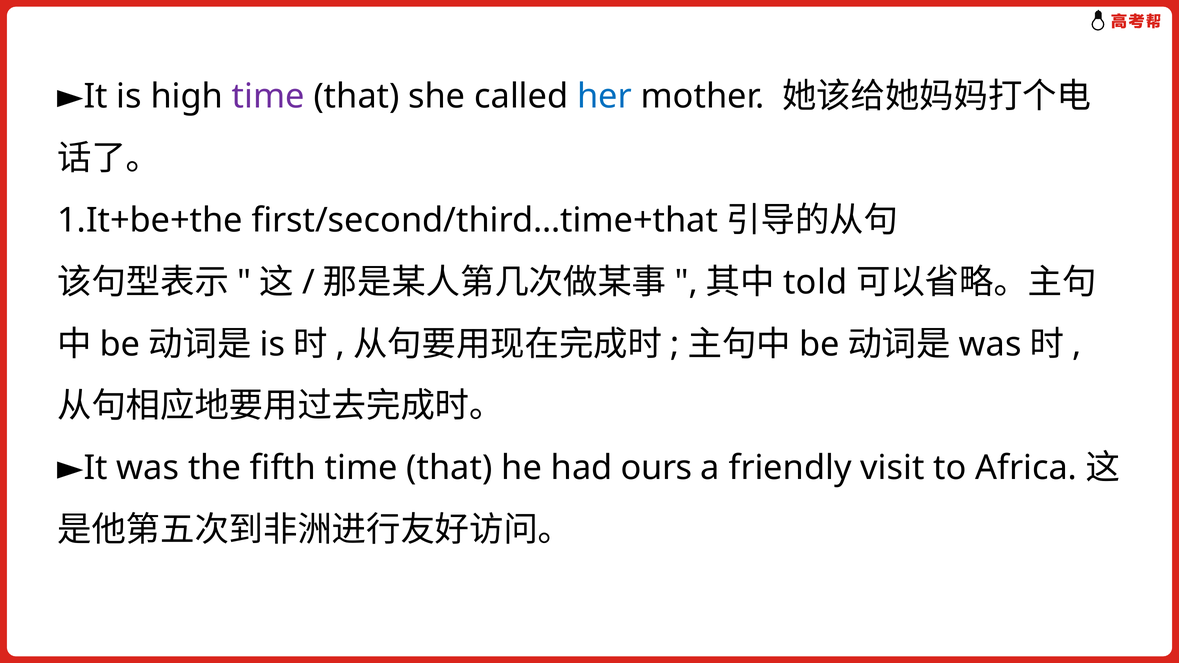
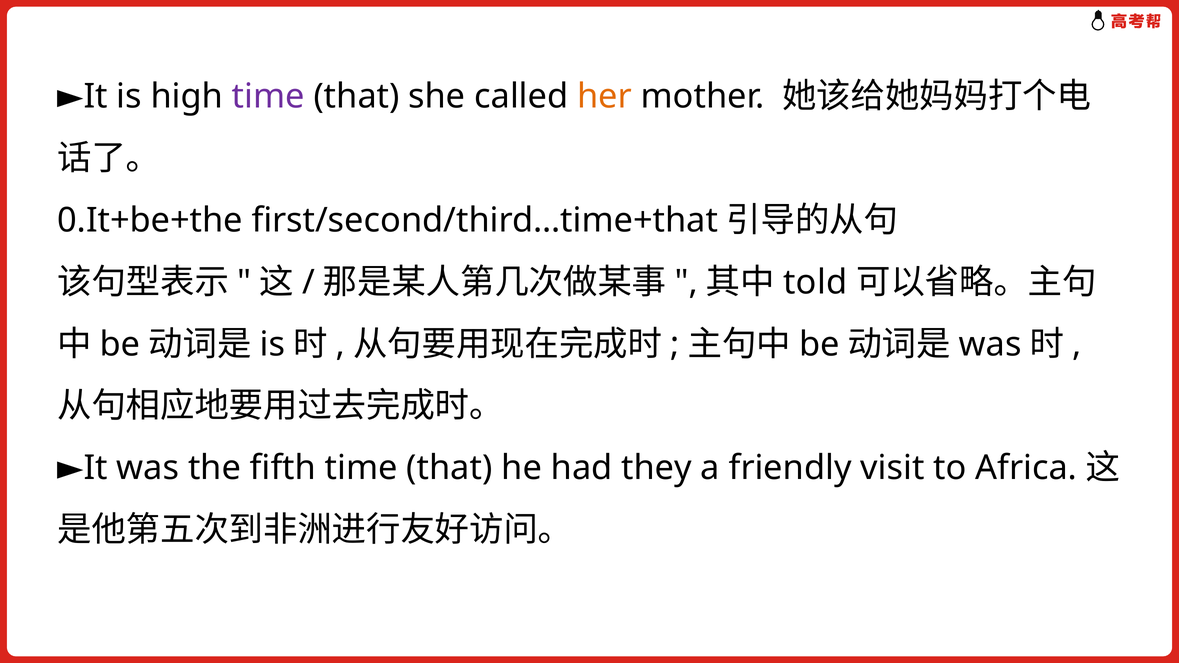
her colour: blue -> orange
1.It+be+the: 1.It+be+the -> 0.It+be+the
ours: ours -> they
